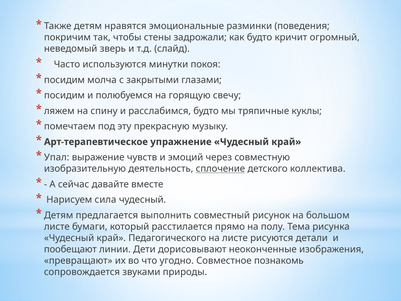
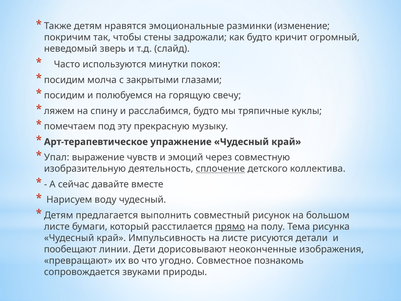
поведения: поведения -> изменение
сила: сила -> воду
прямо underline: none -> present
Педагогического: Педагогического -> Импульсивность
